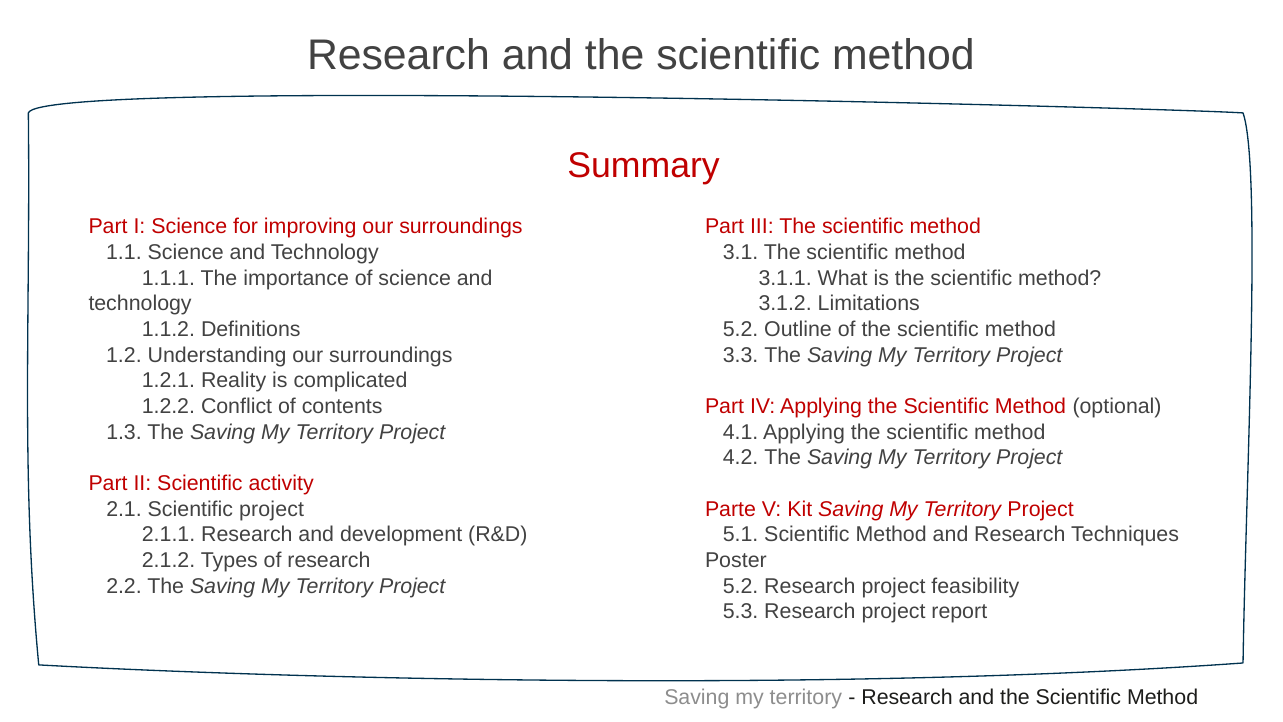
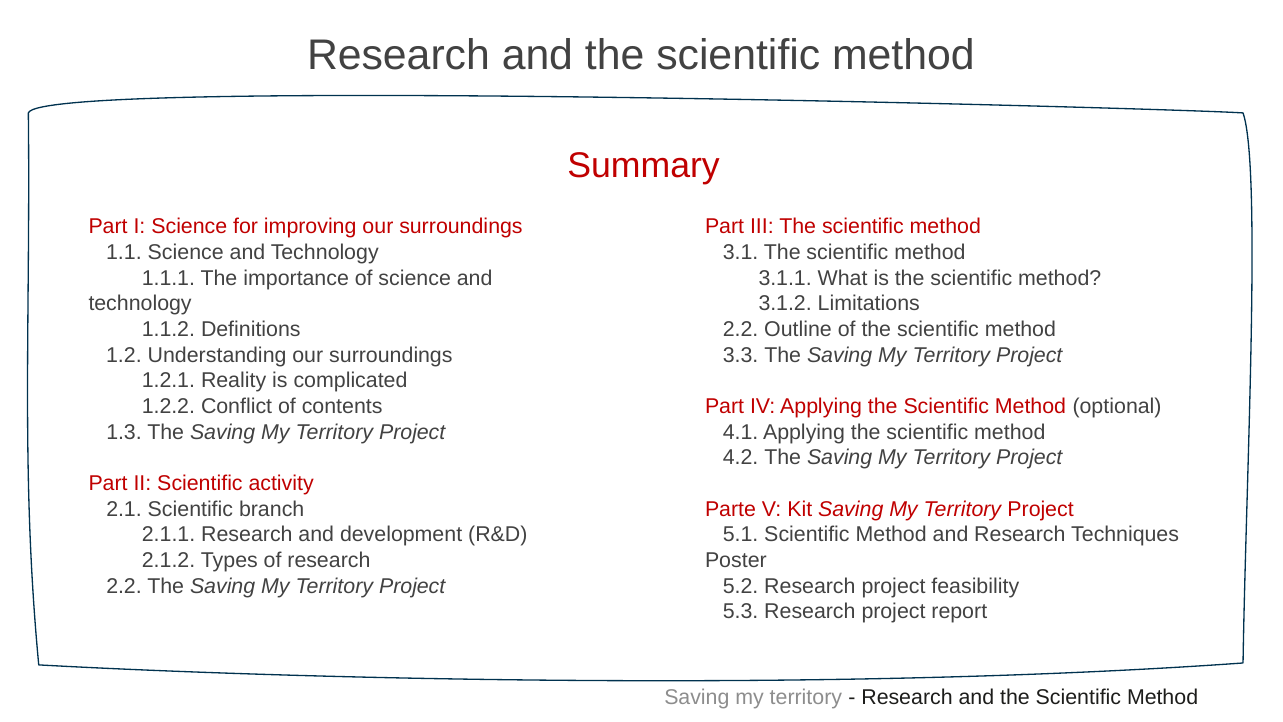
5.2 at (741, 329): 5.2 -> 2.2
Scientific project: project -> branch
